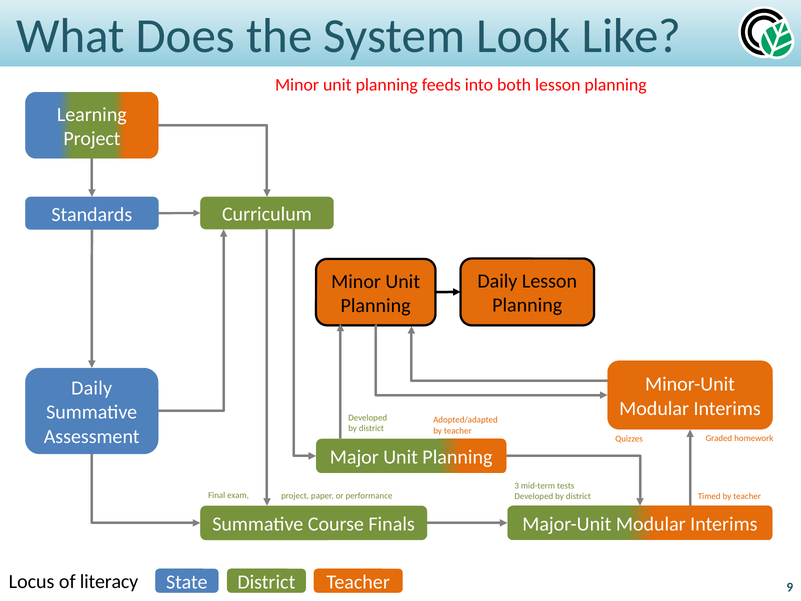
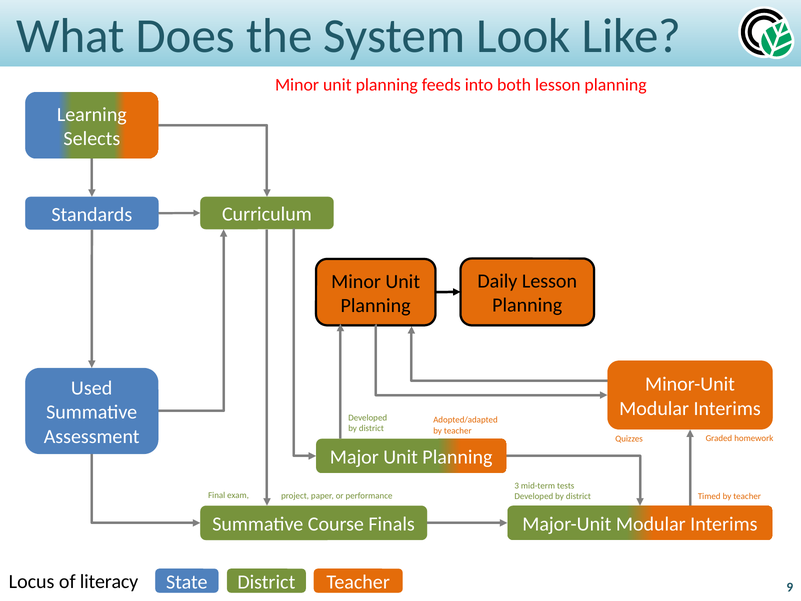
Project at (92, 139): Project -> Selects
Daily at (92, 388): Daily -> Used
